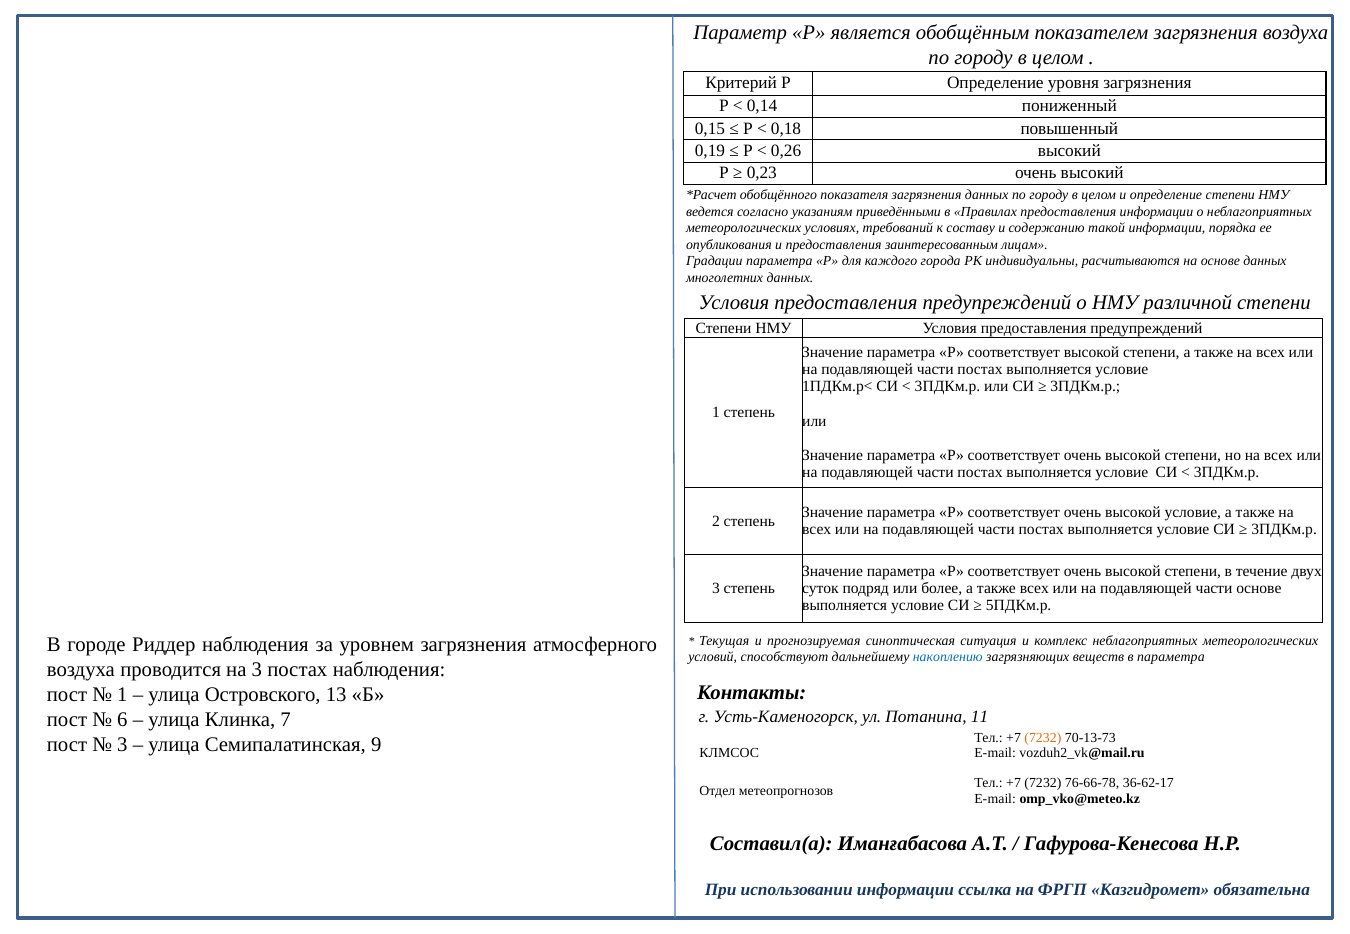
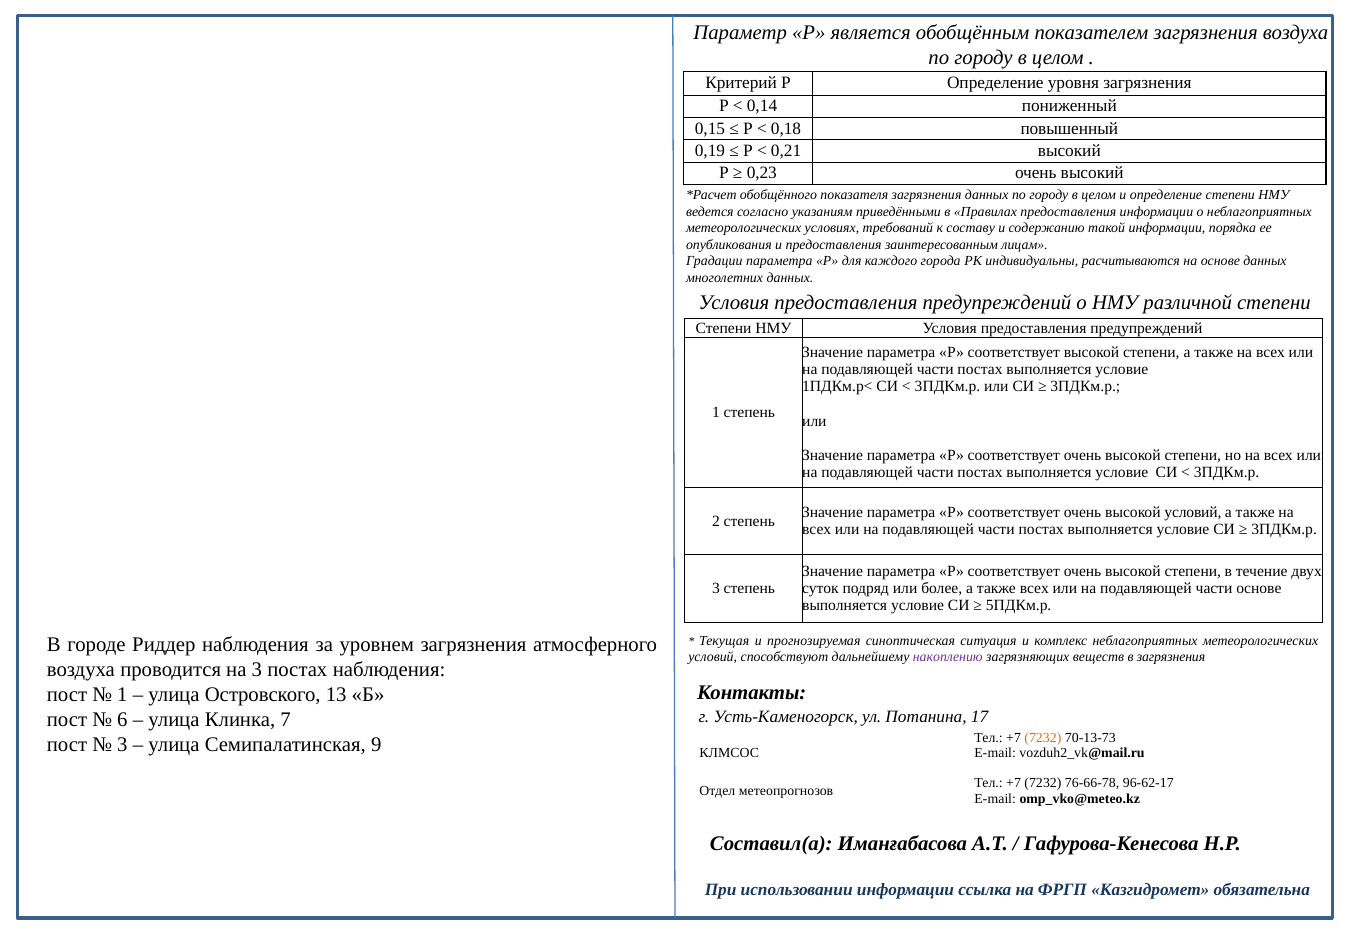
0,26: 0,26 -> 0,21
высокой условие: условие -> условий
накоплению colour: blue -> purple
в параметра: параметра -> загрязнения
11: 11 -> 17
36-62-17: 36-62-17 -> 96-62-17
